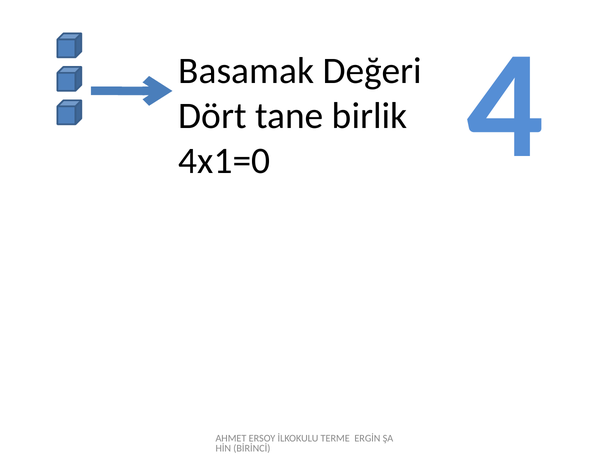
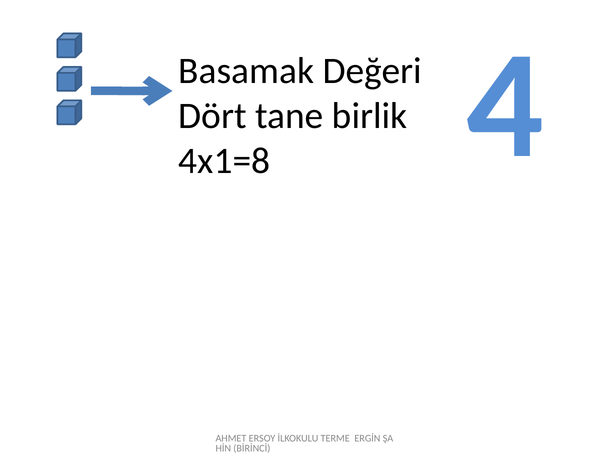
4x1=0: 4x1=0 -> 4x1=8
